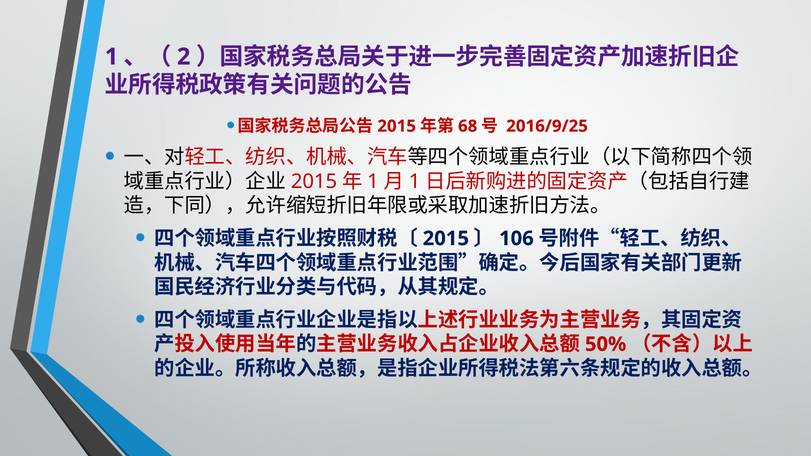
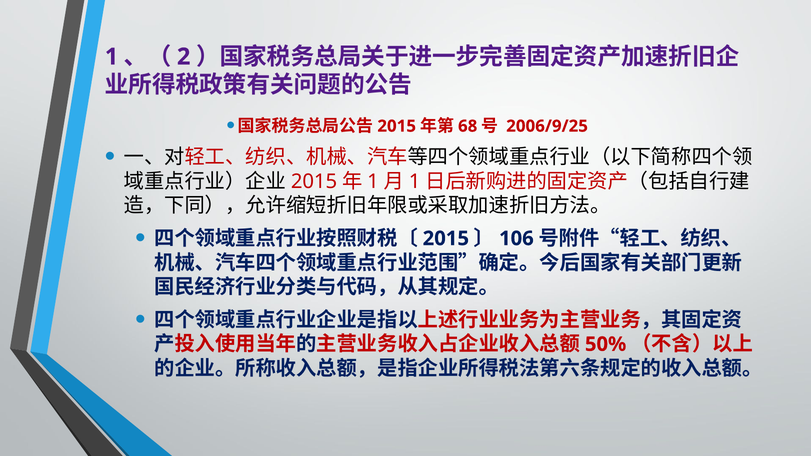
2016/9/25: 2016/9/25 -> 2006/9/25
